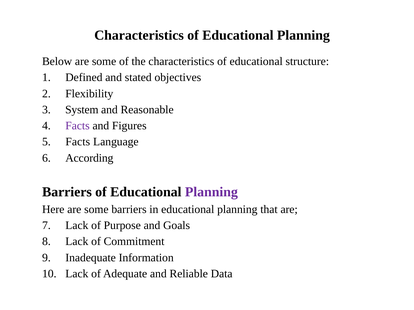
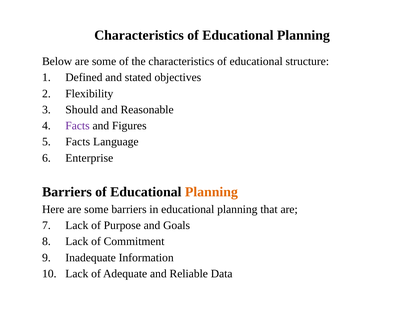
System: System -> Should
According: According -> Enterprise
Planning at (211, 192) colour: purple -> orange
